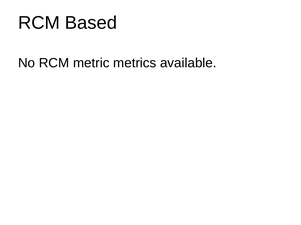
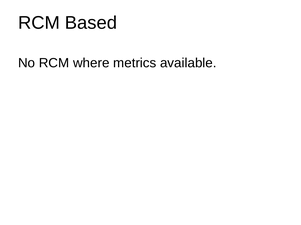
metric: metric -> where
